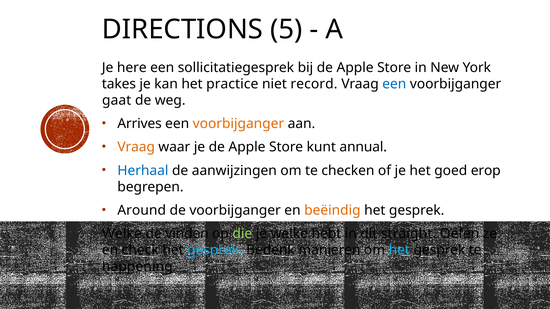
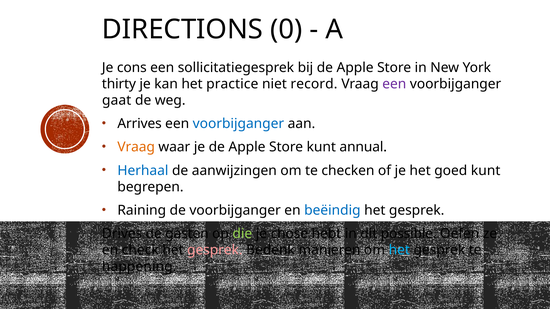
5: 5 -> 0
here: here -> cons
takes: takes -> thirty
een at (394, 84) colour: blue -> purple
voorbijganger at (238, 124) colour: orange -> blue
goed erop: erop -> kunt
Around: Around -> Raining
beëindig colour: orange -> blue
Welke at (122, 234): Welke -> Drives
vinden: vinden -> gasten
je welke: welke -> chose
straight: straight -> possible
gesprek at (215, 250) colour: light blue -> pink
